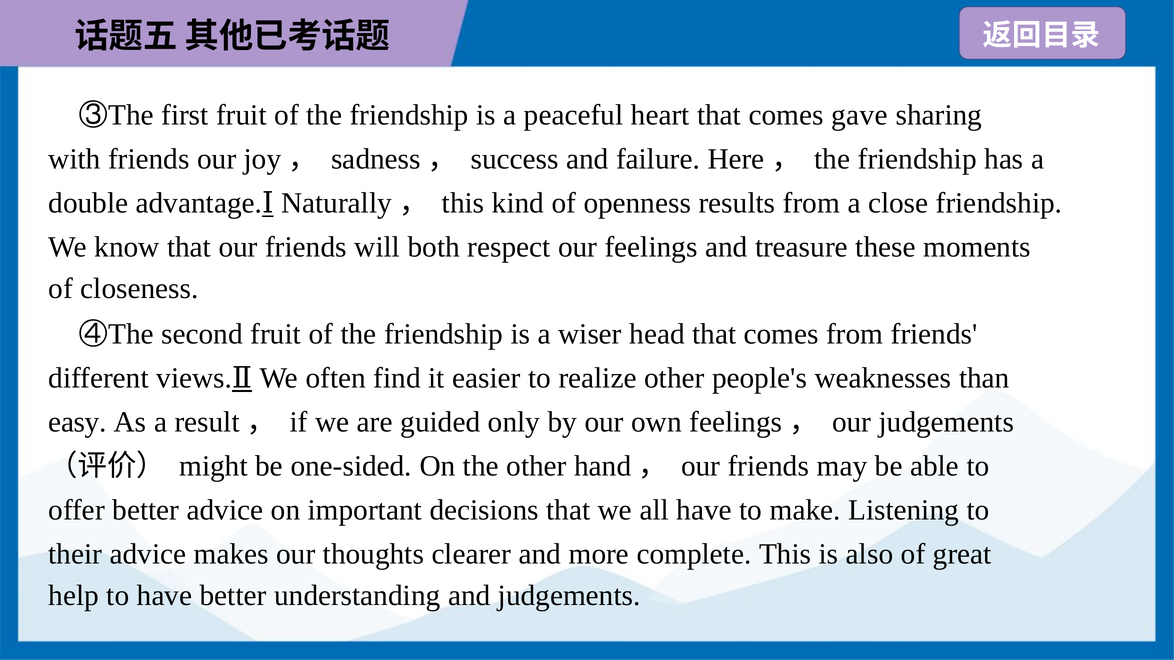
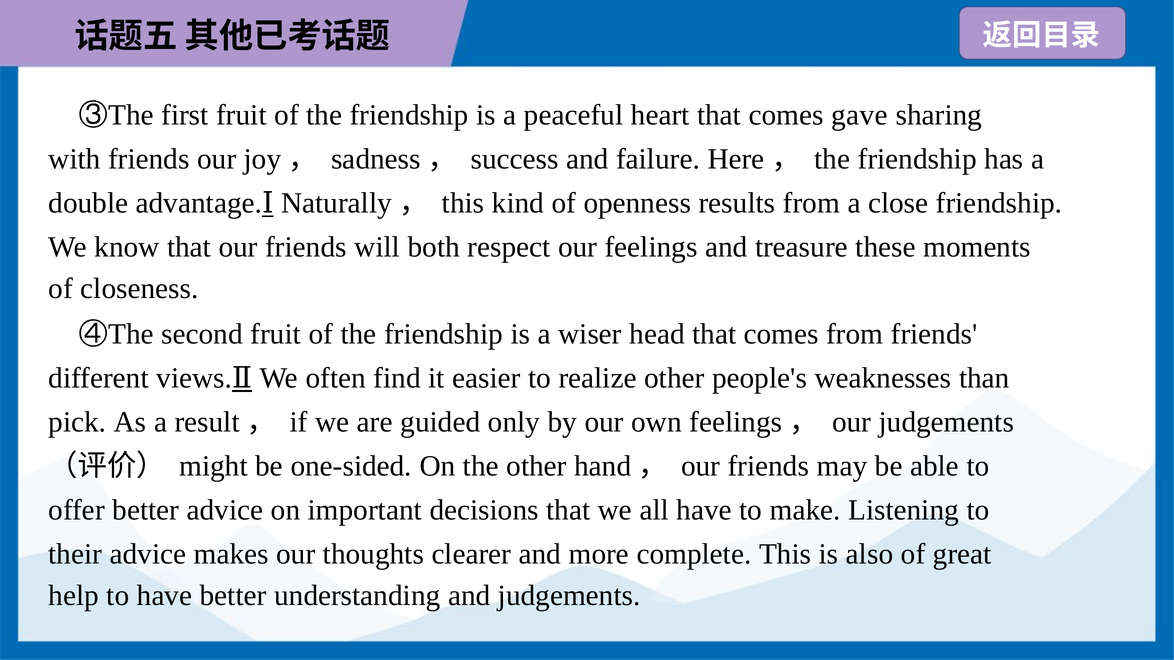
easy: easy -> pick
